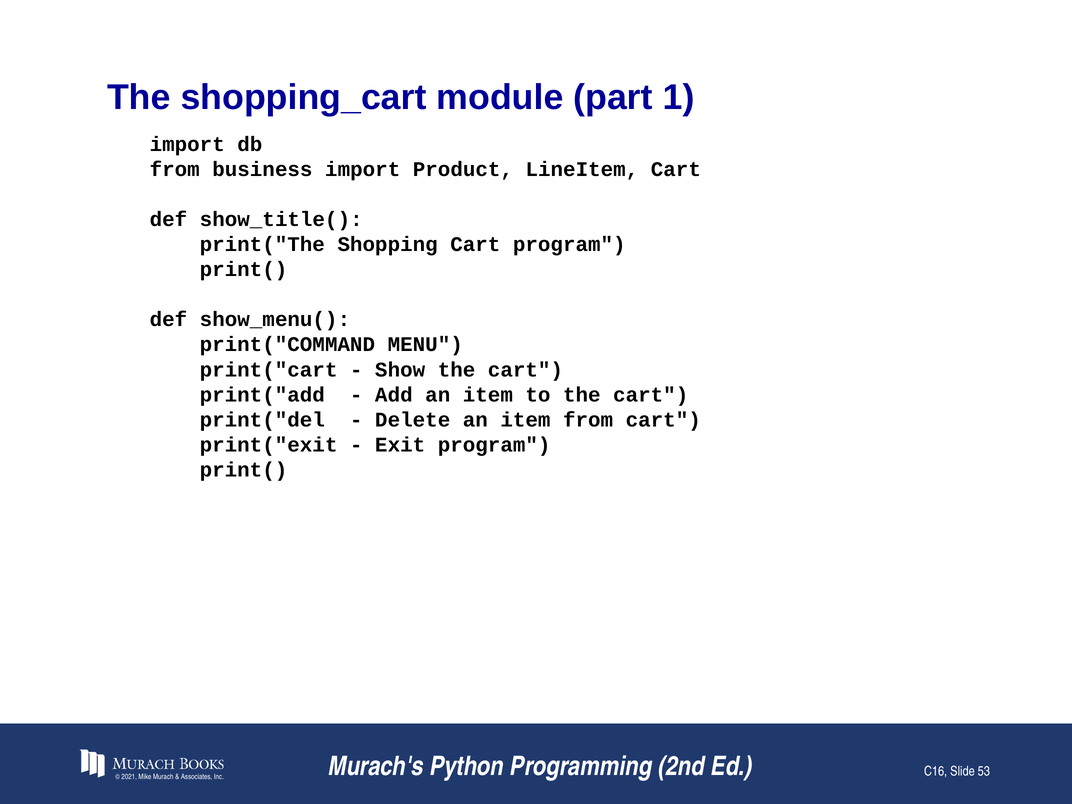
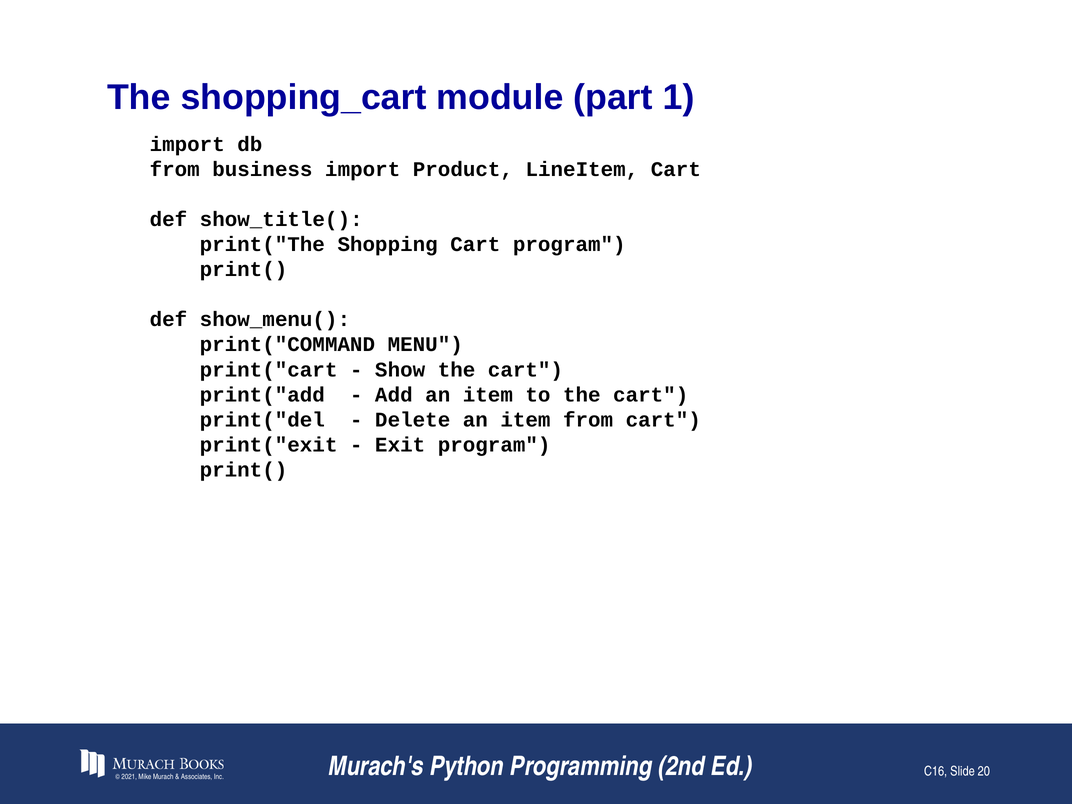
53: 53 -> 20
